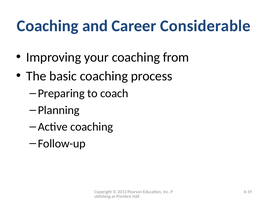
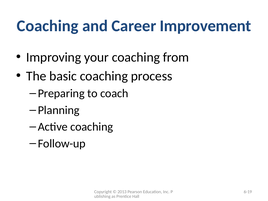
Considerable: Considerable -> Improvement
